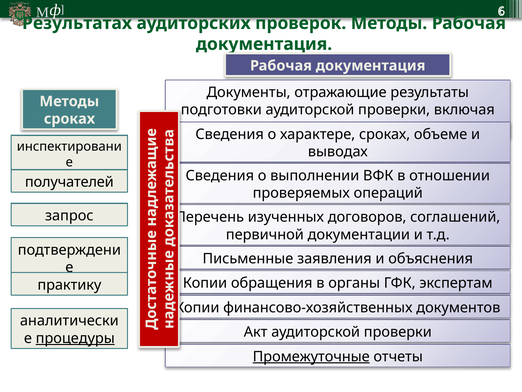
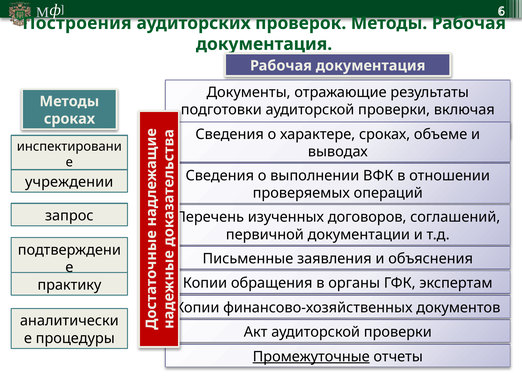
Результатах: Результатах -> Построения
получателей: получателей -> учреждении
процедуры underline: present -> none
